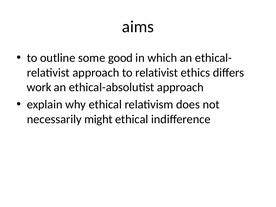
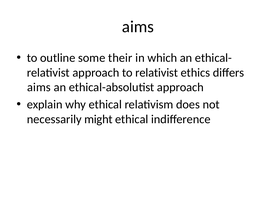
good: good -> their
work at (39, 87): work -> aims
